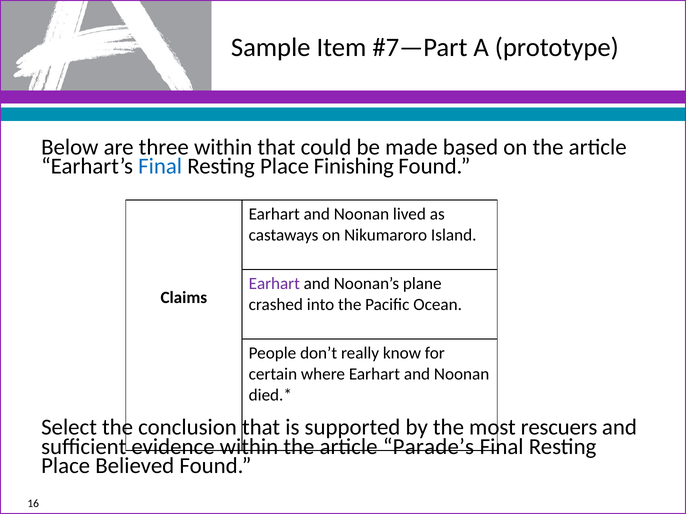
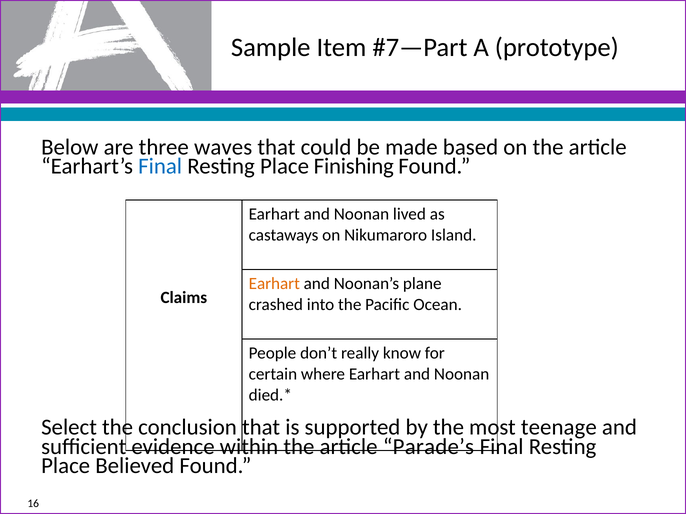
three within: within -> waves
Earhart at (274, 284) colour: purple -> orange
rescuers: rescuers -> teenage
